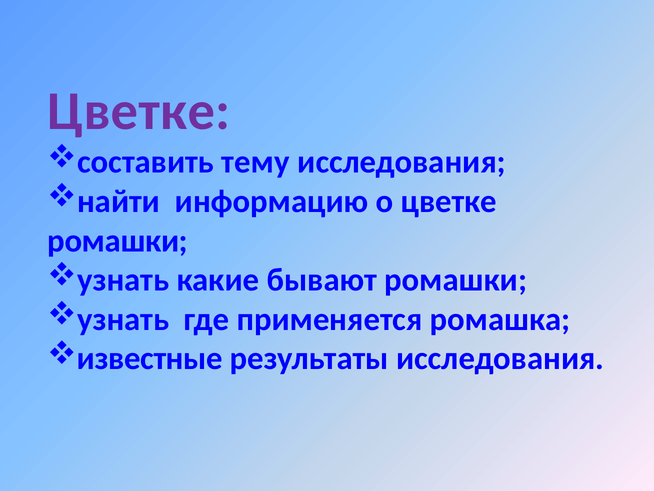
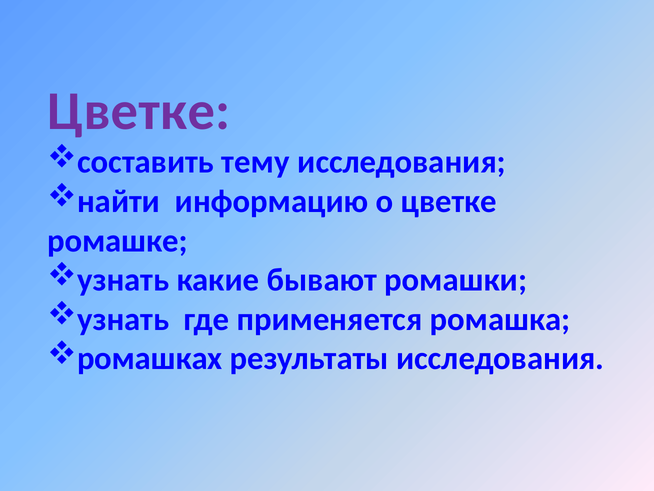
ромашки at (118, 241): ромашки -> ромашке
известные: известные -> ромашках
